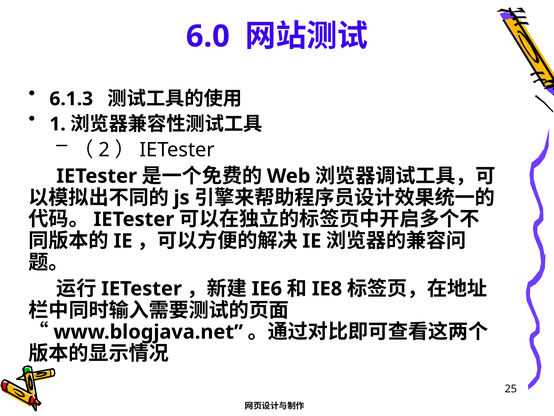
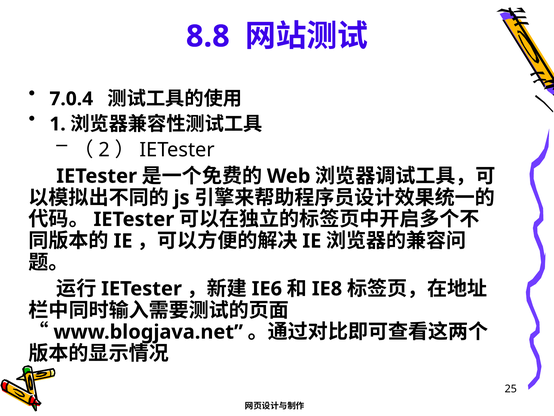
6.0: 6.0 -> 8.8
6.1.3: 6.1.3 -> 7.0.4
